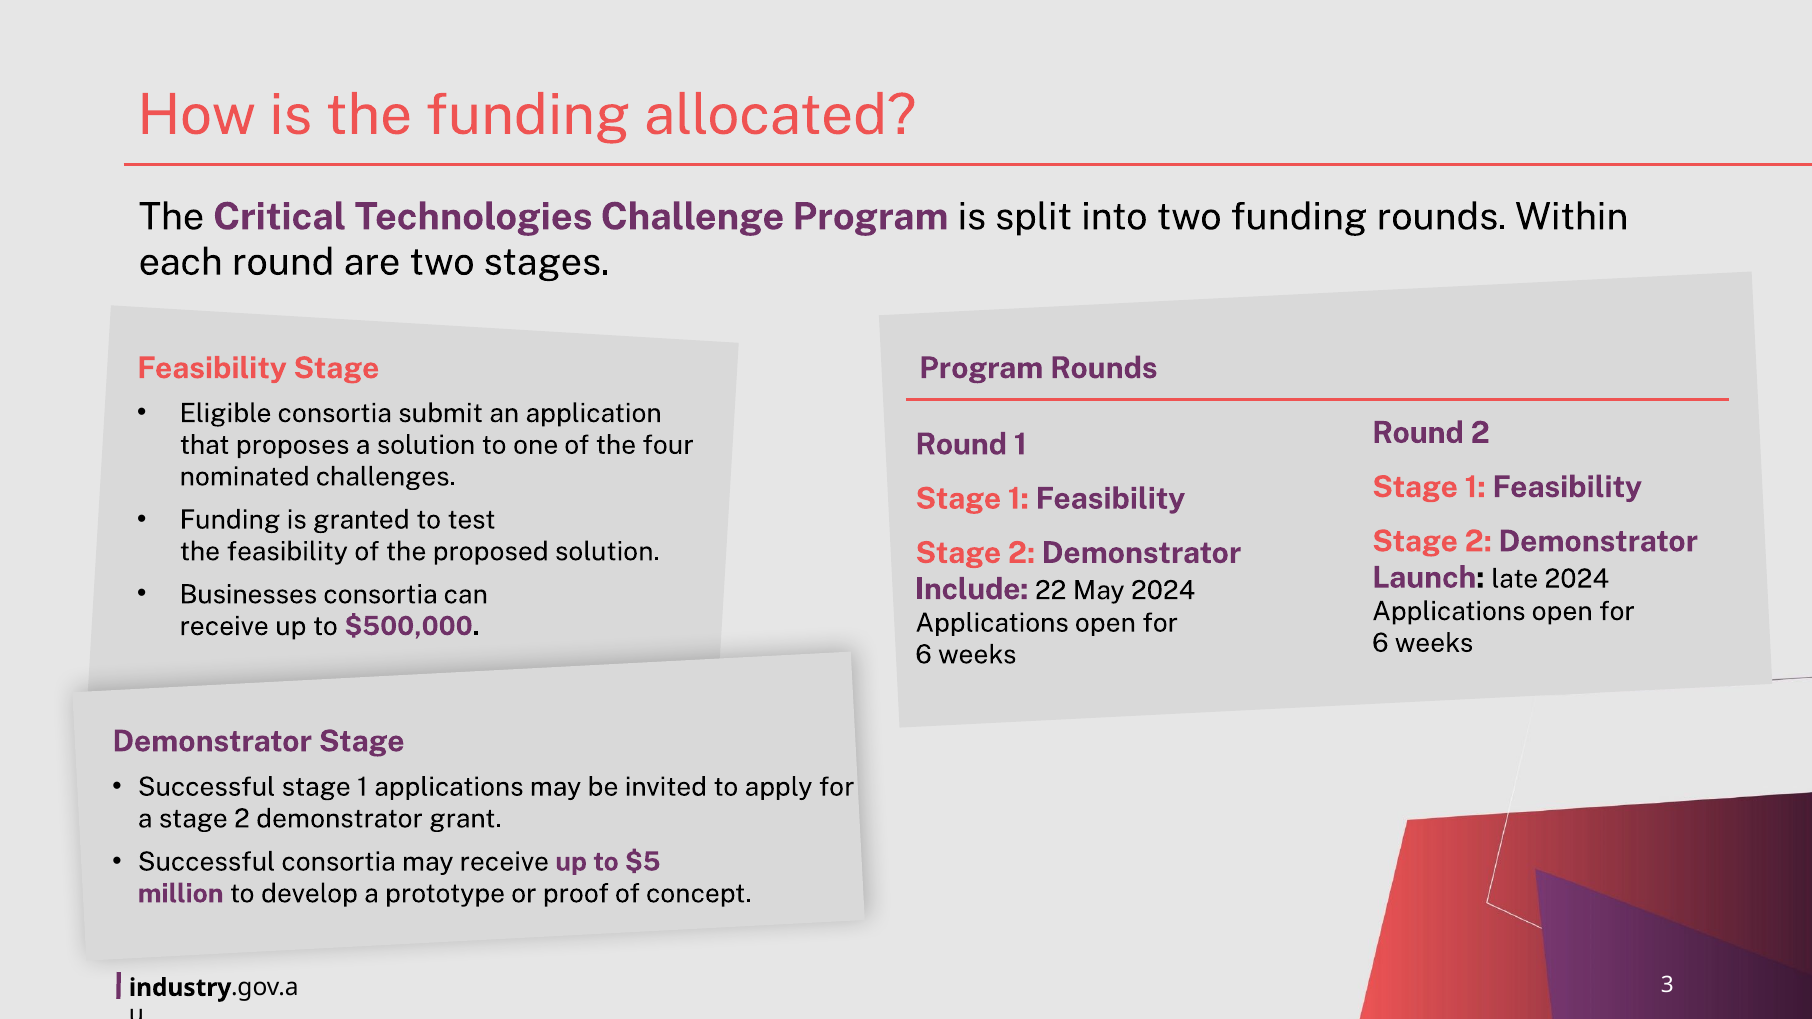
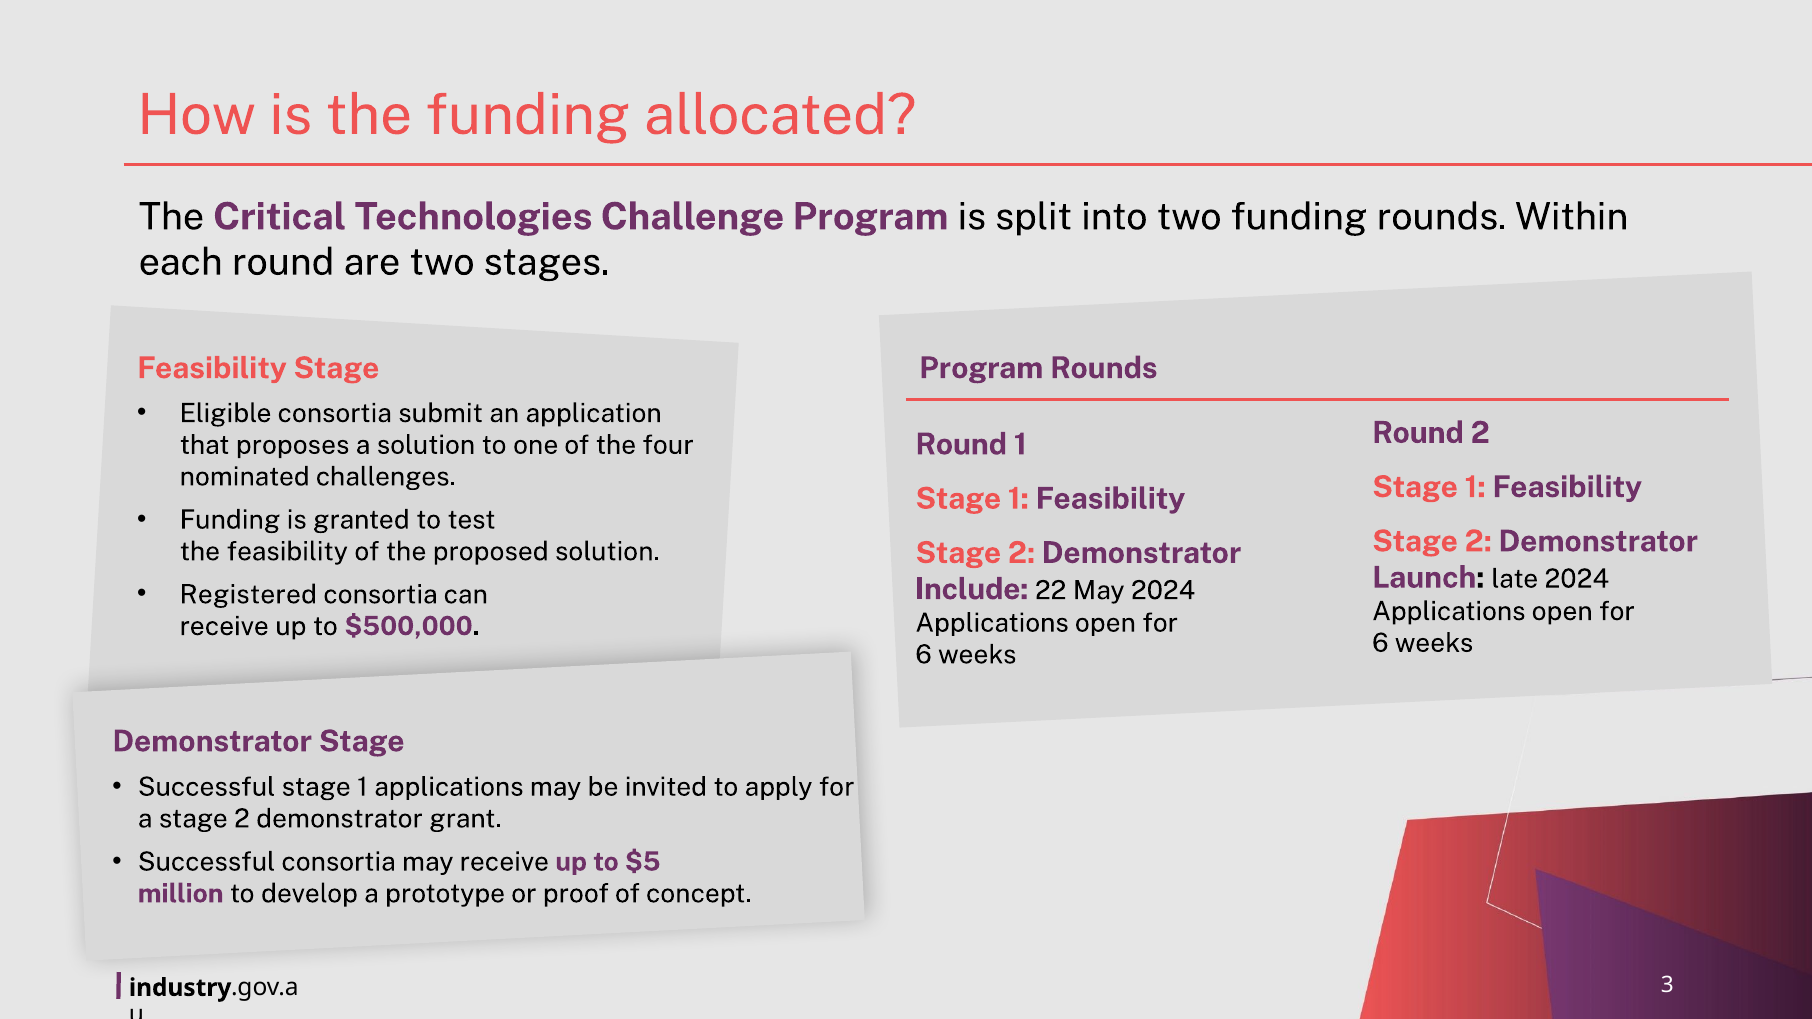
Businesses: Businesses -> Registered
